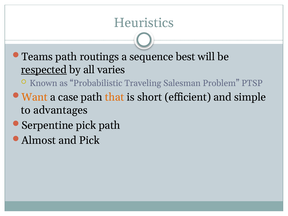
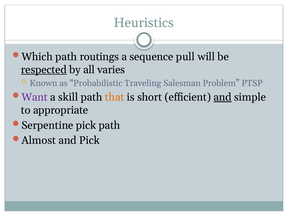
Teams: Teams -> Which
best: best -> pull
Want colour: orange -> purple
case: case -> skill
and at (223, 97) underline: none -> present
advantages: advantages -> appropriate
